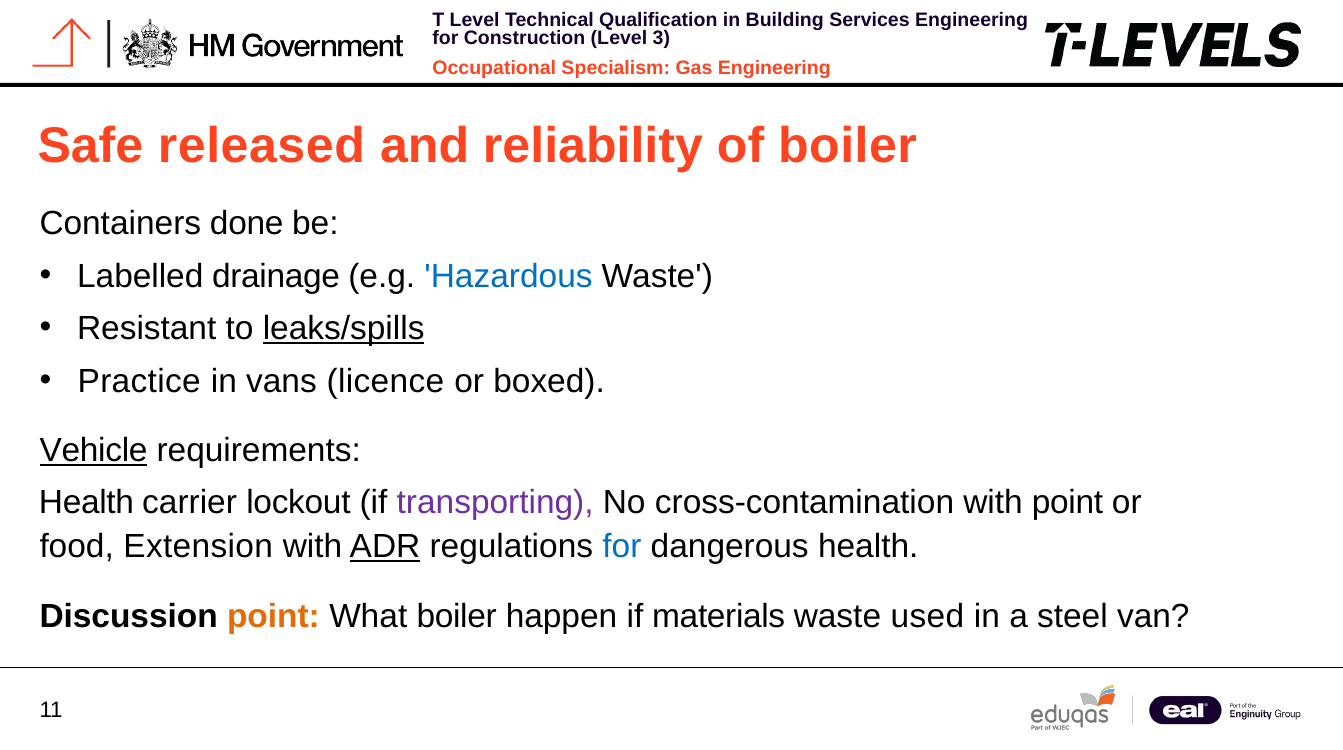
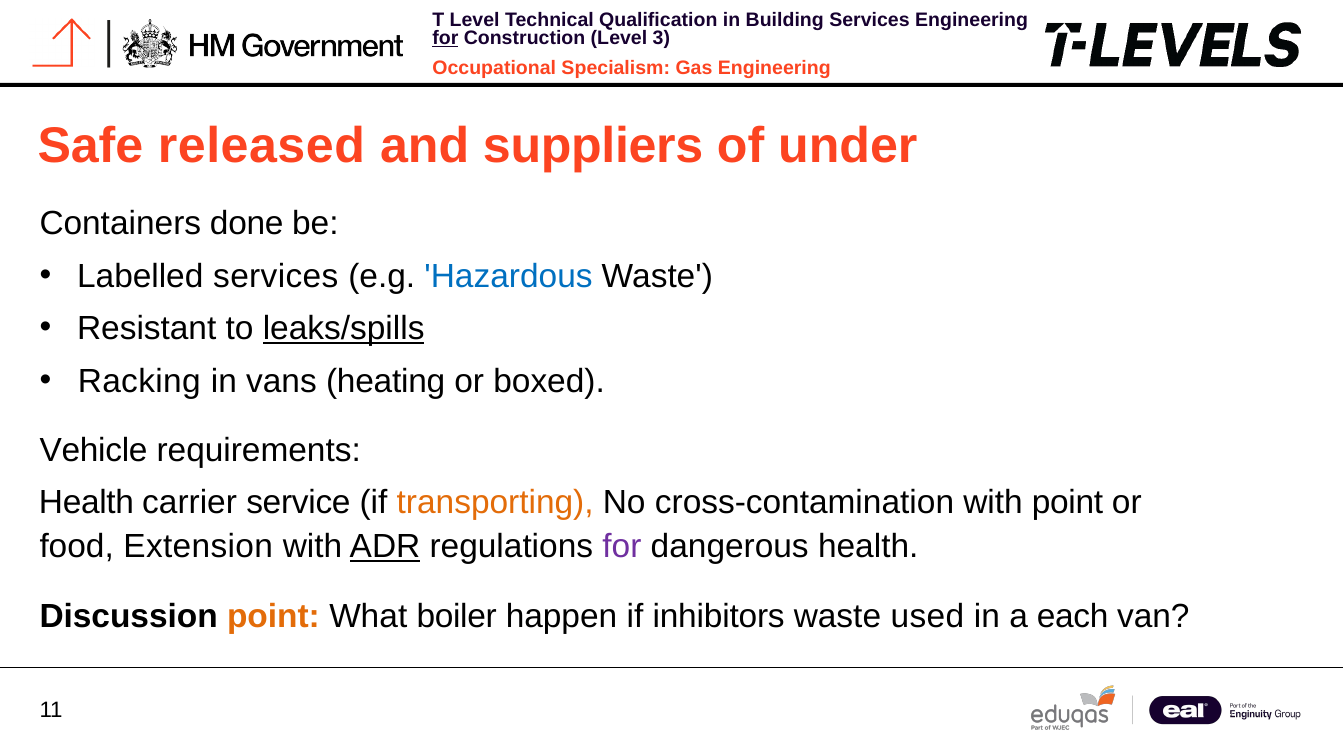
for at (445, 38) underline: none -> present
reliability: reliability -> suppliers
of boiler: boiler -> under
Labelled drainage: drainage -> services
Practice: Practice -> Racking
licence: licence -> heating
Vehicle underline: present -> none
lockout: lockout -> service
transporting colour: purple -> orange
for at (622, 547) colour: blue -> purple
materials: materials -> inhibitors
steel: steel -> each
